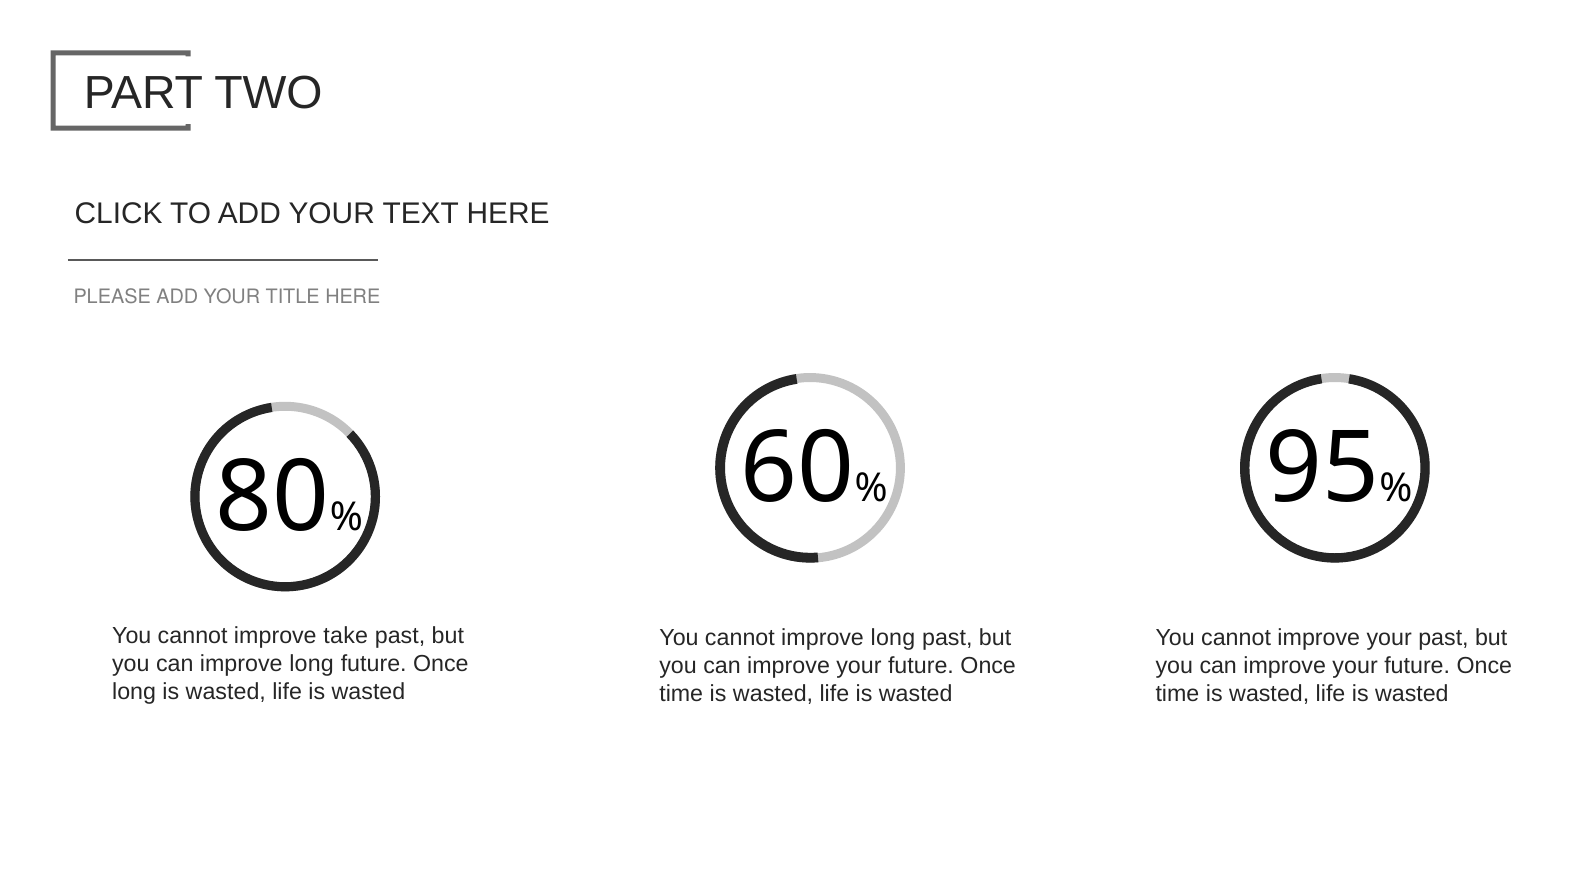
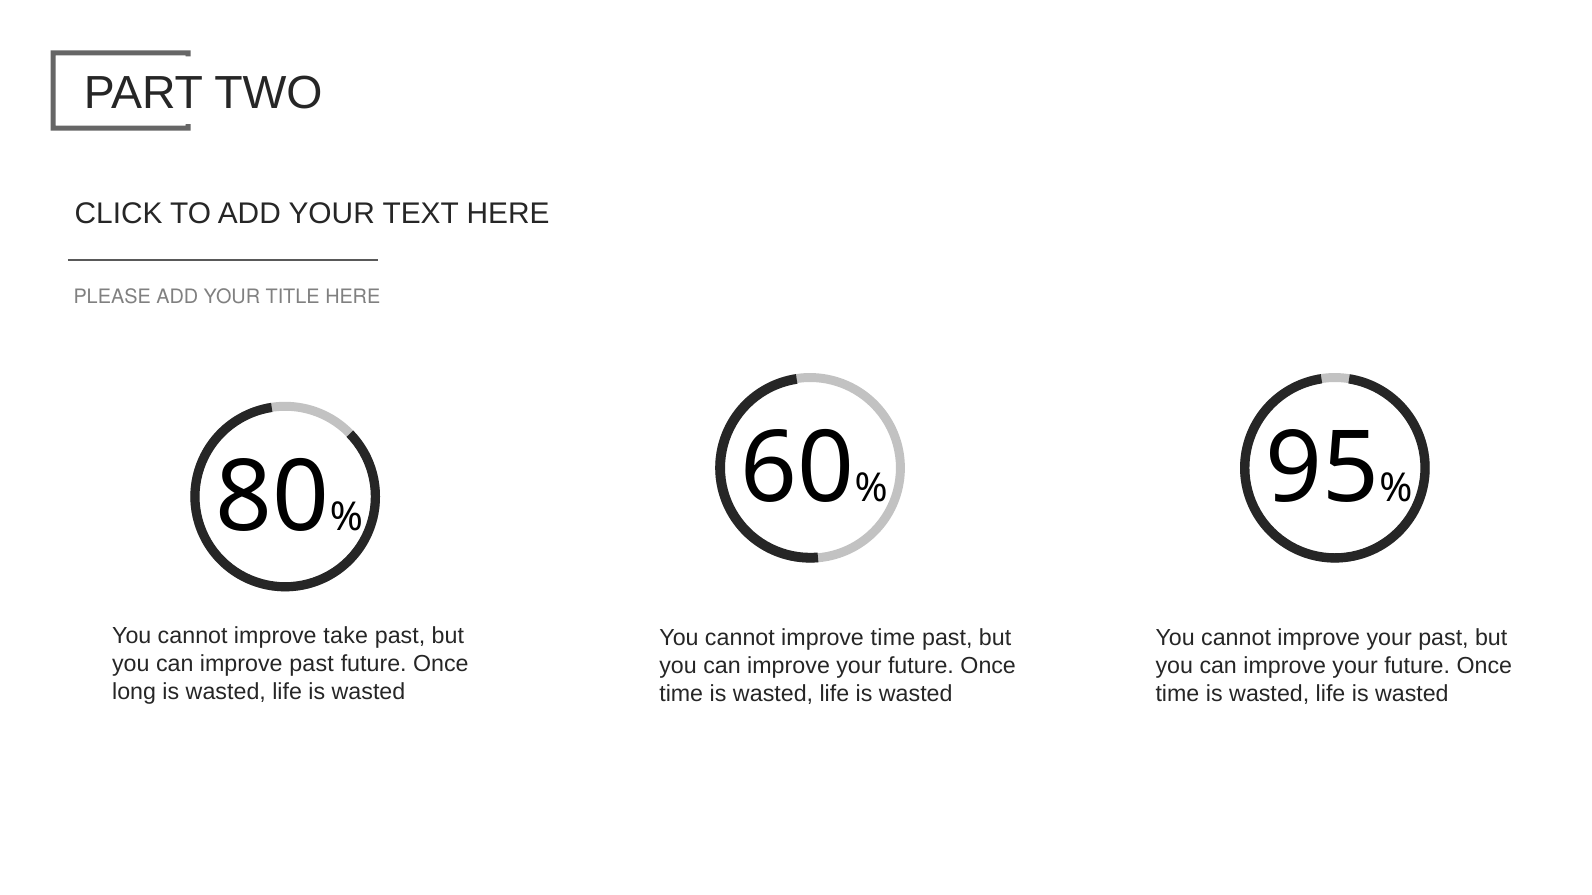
cannot improve long: long -> time
can improve long: long -> past
